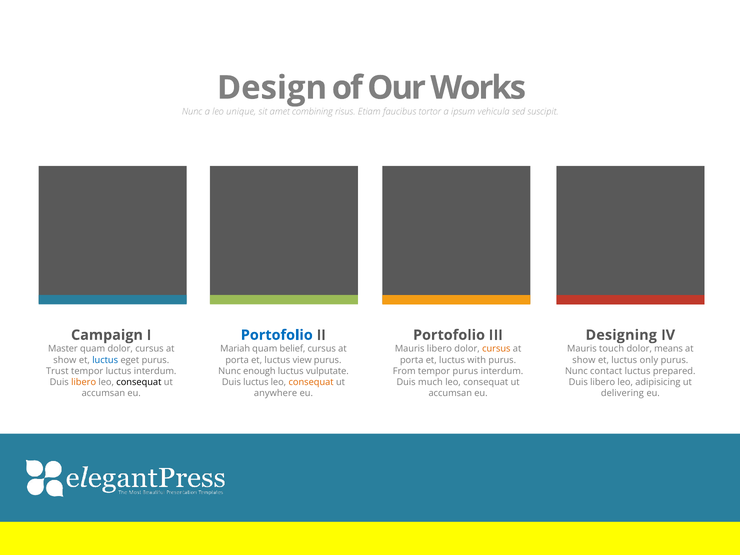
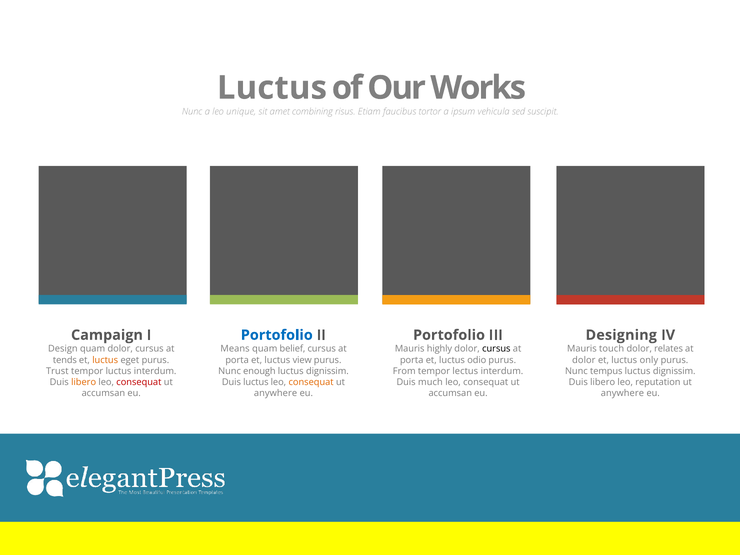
Design at (272, 88): Design -> Luctus
Master: Master -> Design
Mariah: Mariah -> Means
Mauris libero: libero -> highly
cursus at (496, 349) colour: orange -> black
means: means -> relates
show at (65, 360): show -> tends
luctus at (105, 360) colour: blue -> orange
with: with -> odio
show at (584, 360): show -> dolor
vulputate at (327, 371): vulputate -> dignissim
tempor purus: purus -> lectus
contact: contact -> tempus
prepared at (674, 371): prepared -> dignissim
consequat at (139, 382) colour: black -> red
adipisicing: adipisicing -> reputation
delivering at (622, 393): delivering -> anywhere
